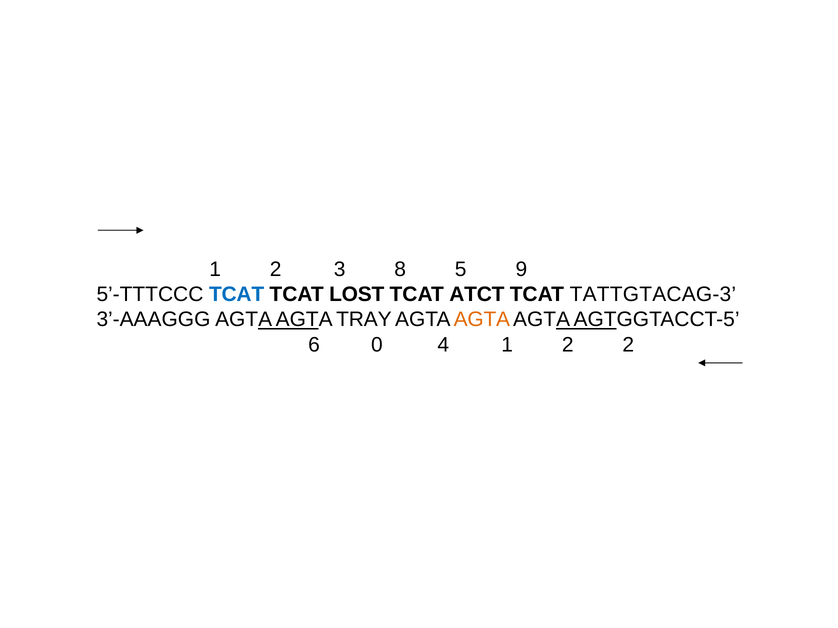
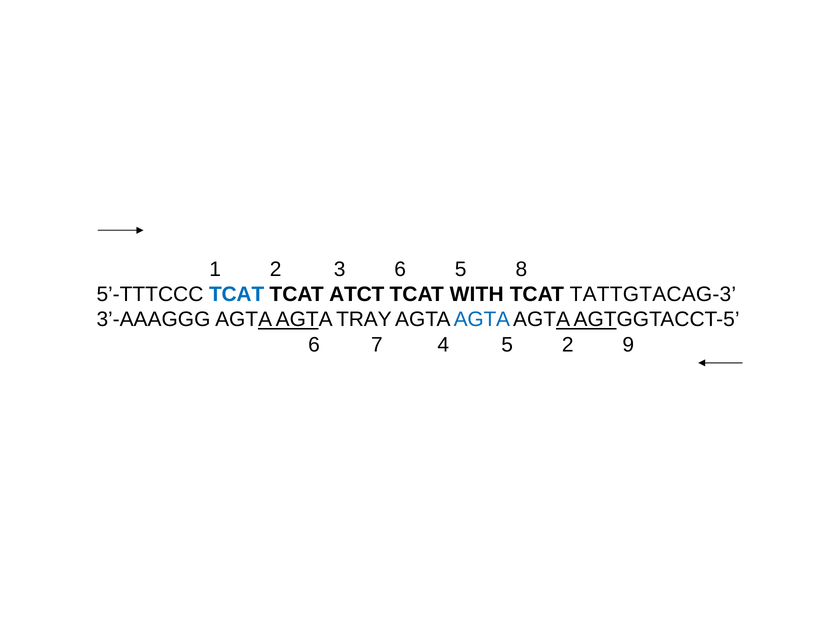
3 8: 8 -> 6
9: 9 -> 8
LOST: LOST -> ATCT
ATCT: ATCT -> WITH
AGTA at (482, 320) colour: orange -> blue
0: 0 -> 7
4 1: 1 -> 5
2 2: 2 -> 9
